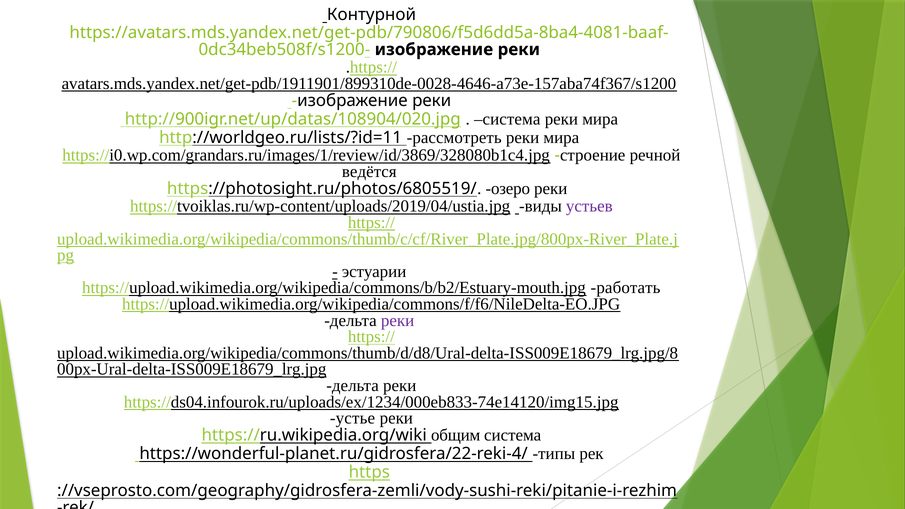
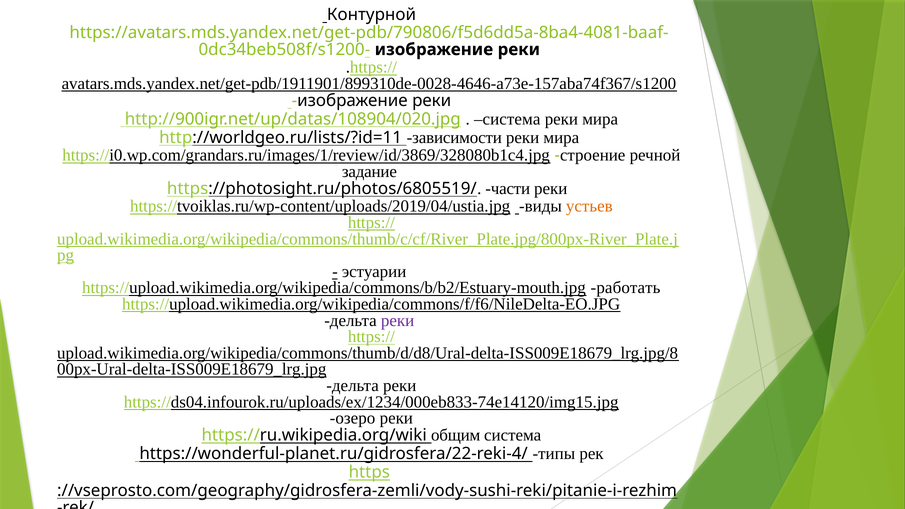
рассмотреть: рассмотреть -> зависимости
ведётся: ведётся -> задание
озеро: озеро -> части
устьев colour: purple -> orange
устье: устье -> озеро
